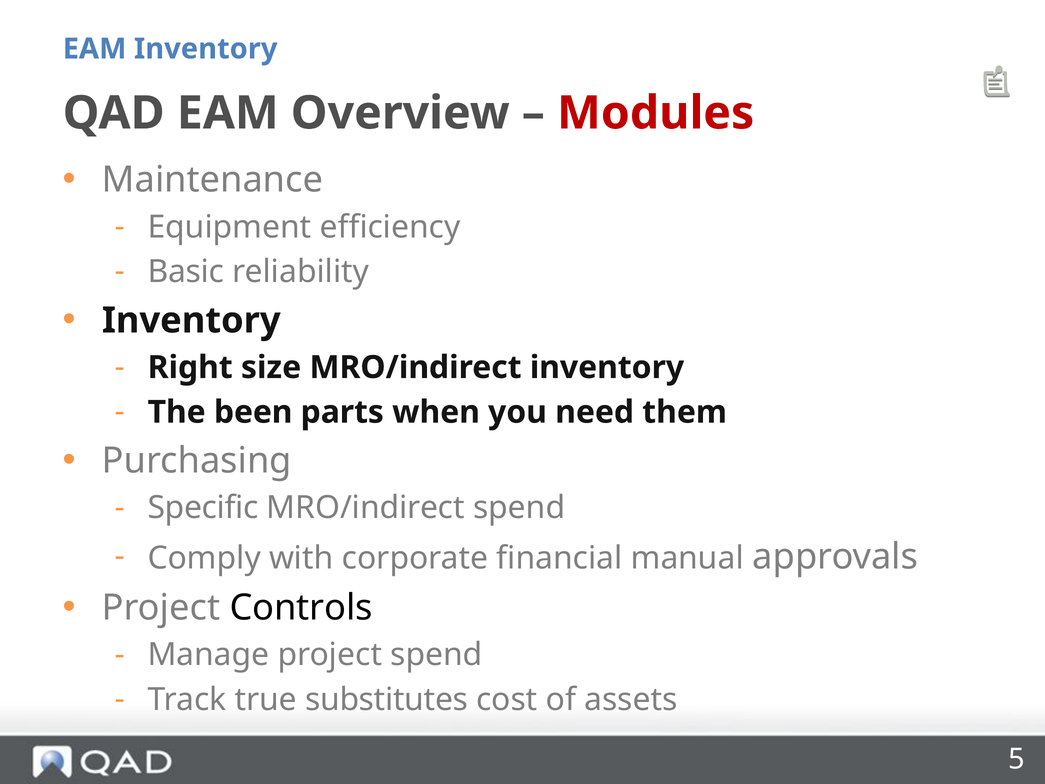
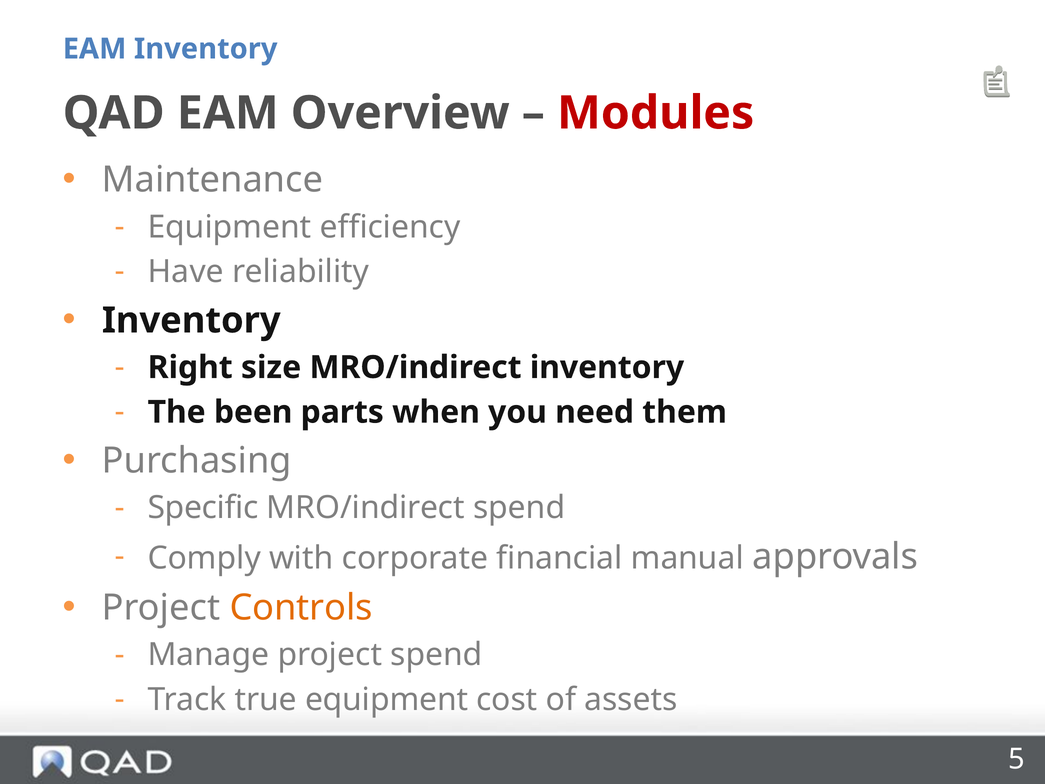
Basic: Basic -> Have
Controls colour: black -> orange
true substitutes: substitutes -> equipment
